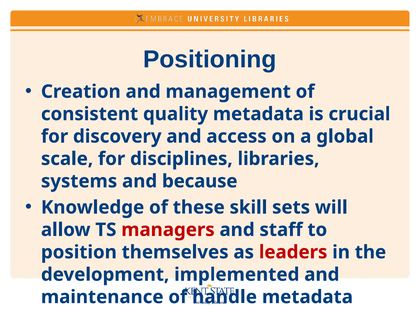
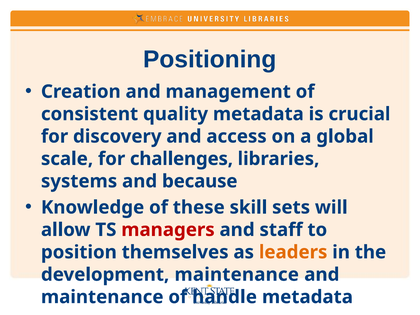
disciplines: disciplines -> challenges
leaders colour: red -> orange
development implemented: implemented -> maintenance
